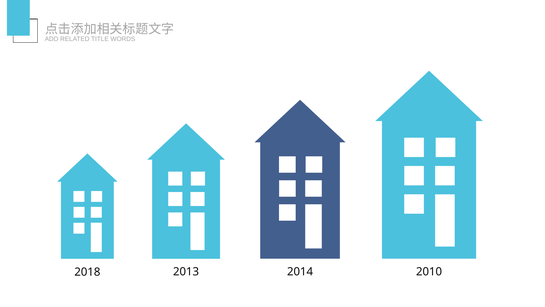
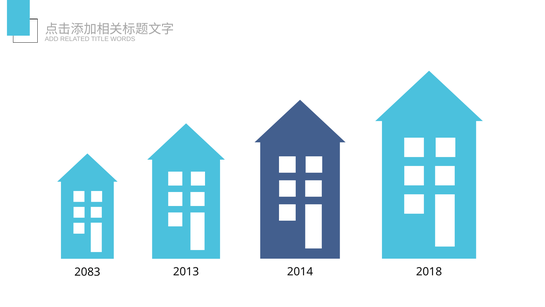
2018: 2018 -> 2083
2010: 2010 -> 2018
